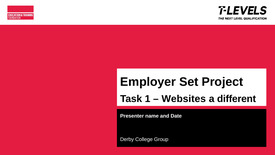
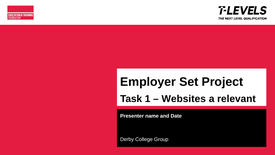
different: different -> relevant
